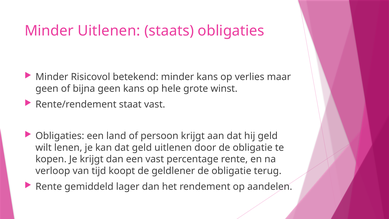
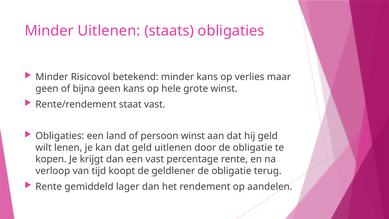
persoon krijgt: krijgt -> winst
